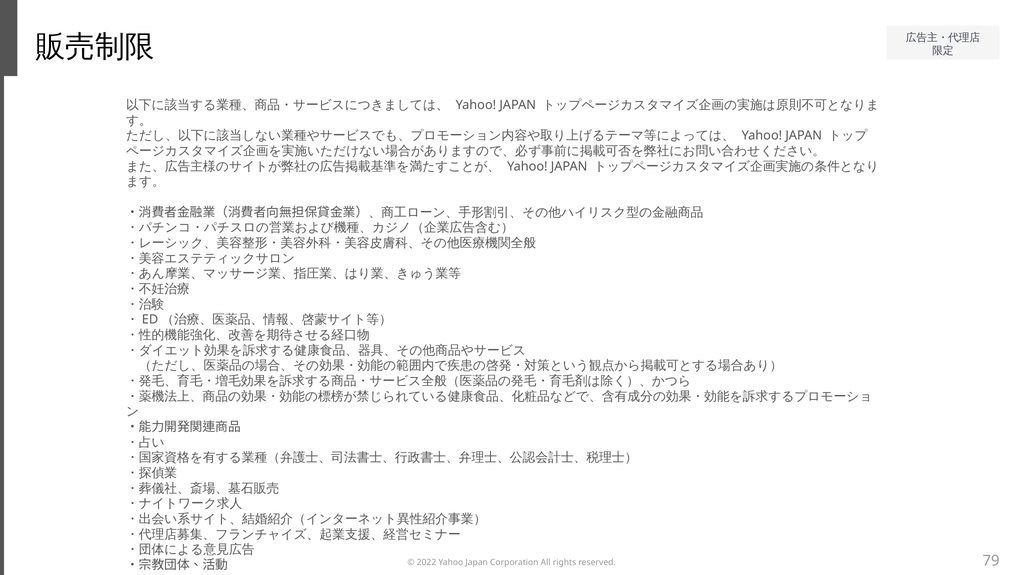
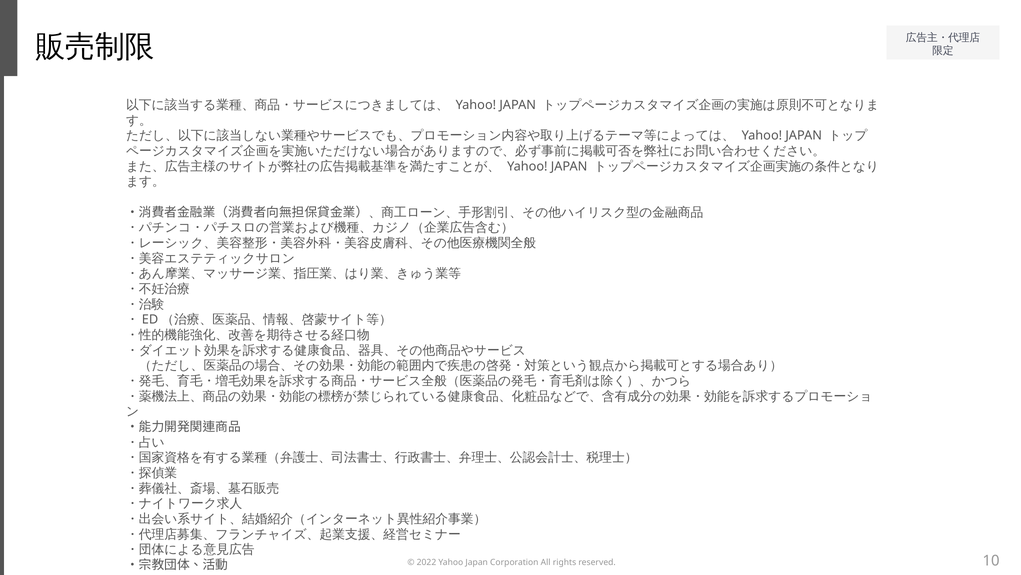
79: 79 -> 10
